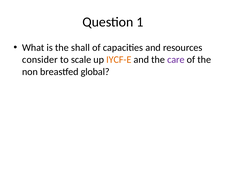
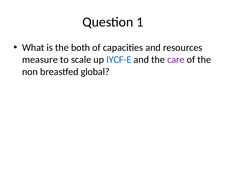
shall: shall -> both
consider: consider -> measure
IYCF-E colour: orange -> blue
